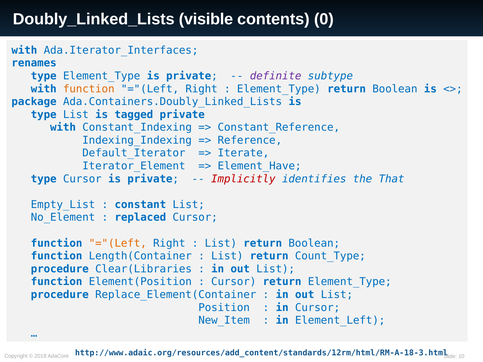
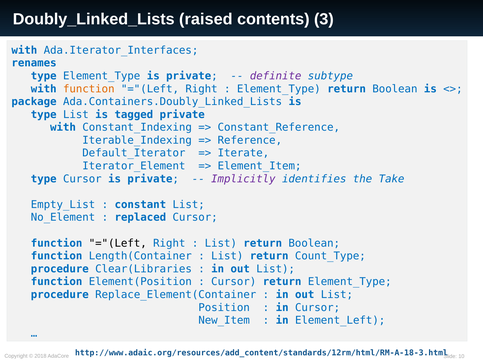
visible: visible -> raised
0: 0 -> 3
Indexing_Indexing: Indexing_Indexing -> Iterable_Indexing
Element_Have: Element_Have -> Element_Item
Implicitly colour: red -> purple
That: That -> Take
="(Left at (118, 243) colour: orange -> black
